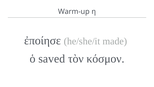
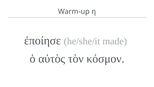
saved: saved -> αὐτὸς
